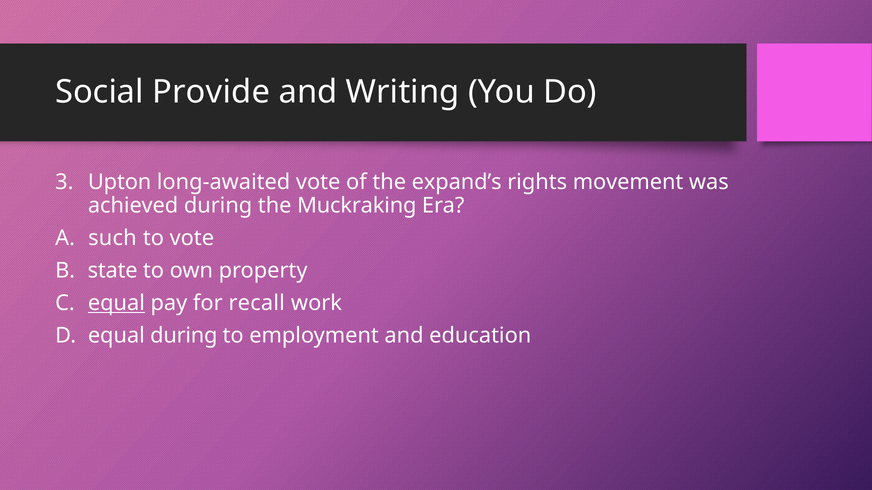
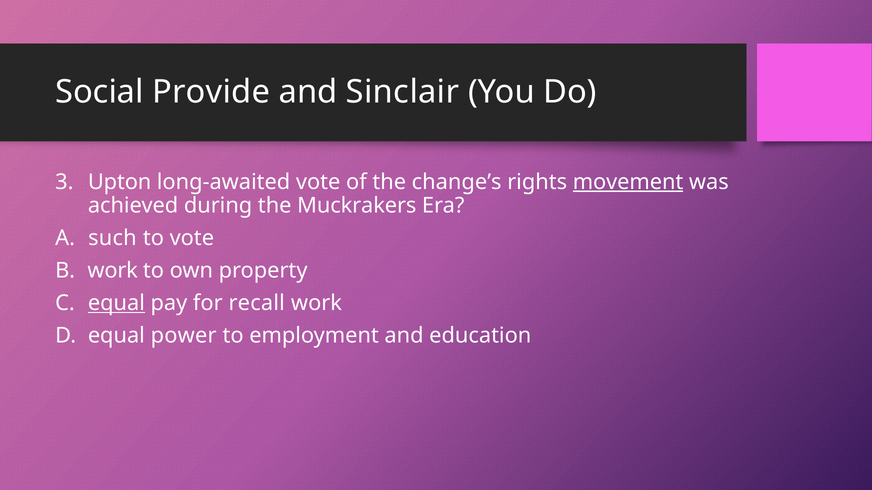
Writing: Writing -> Sinclair
expand’s: expand’s -> change’s
movement underline: none -> present
Muckraking: Muckraking -> Muckrakers
state at (113, 271): state -> work
equal during: during -> power
